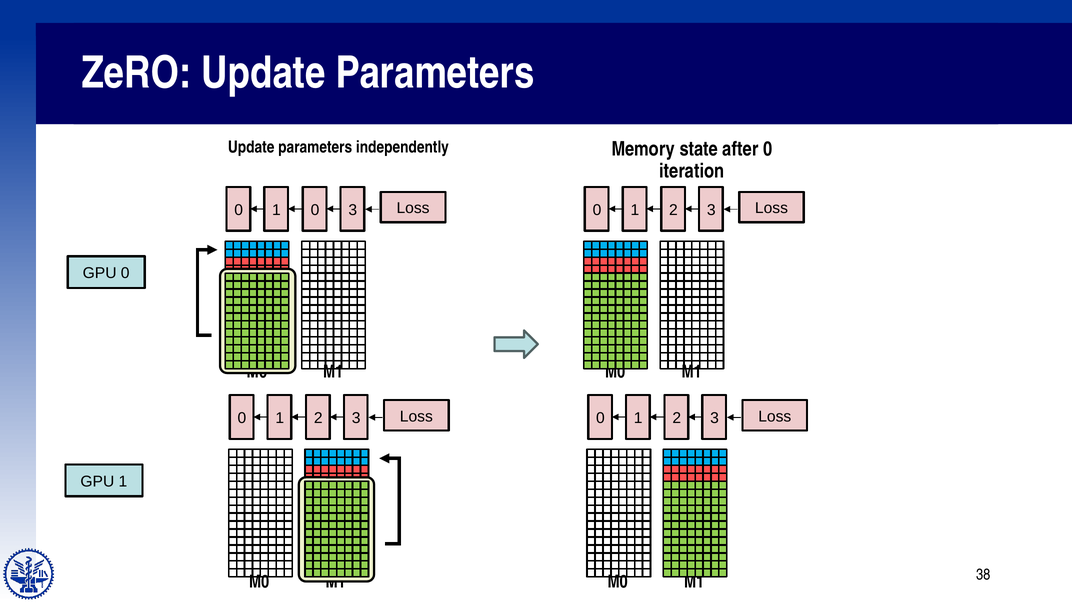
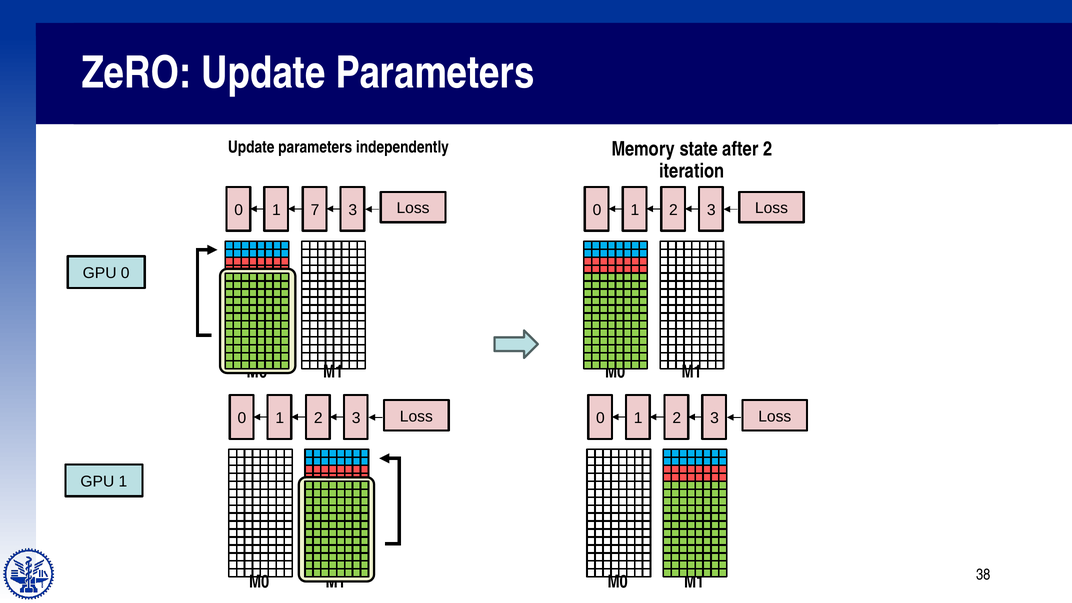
after 0: 0 -> 2
1 0: 0 -> 7
